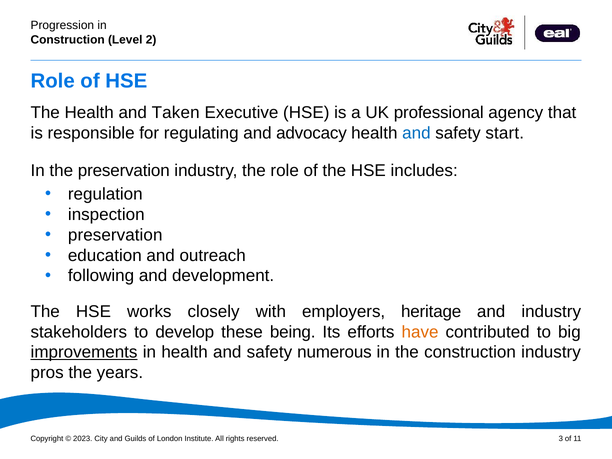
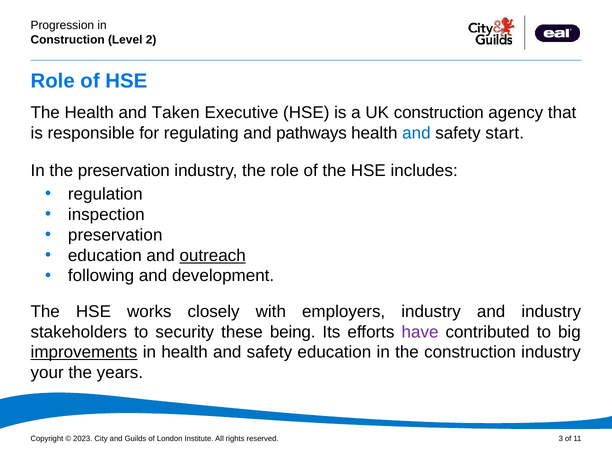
UK professional: professional -> construction
advocacy: advocacy -> pathways
outreach underline: none -> present
employers heritage: heritage -> industry
develop: develop -> security
have colour: orange -> purple
safety numerous: numerous -> education
pros: pros -> your
